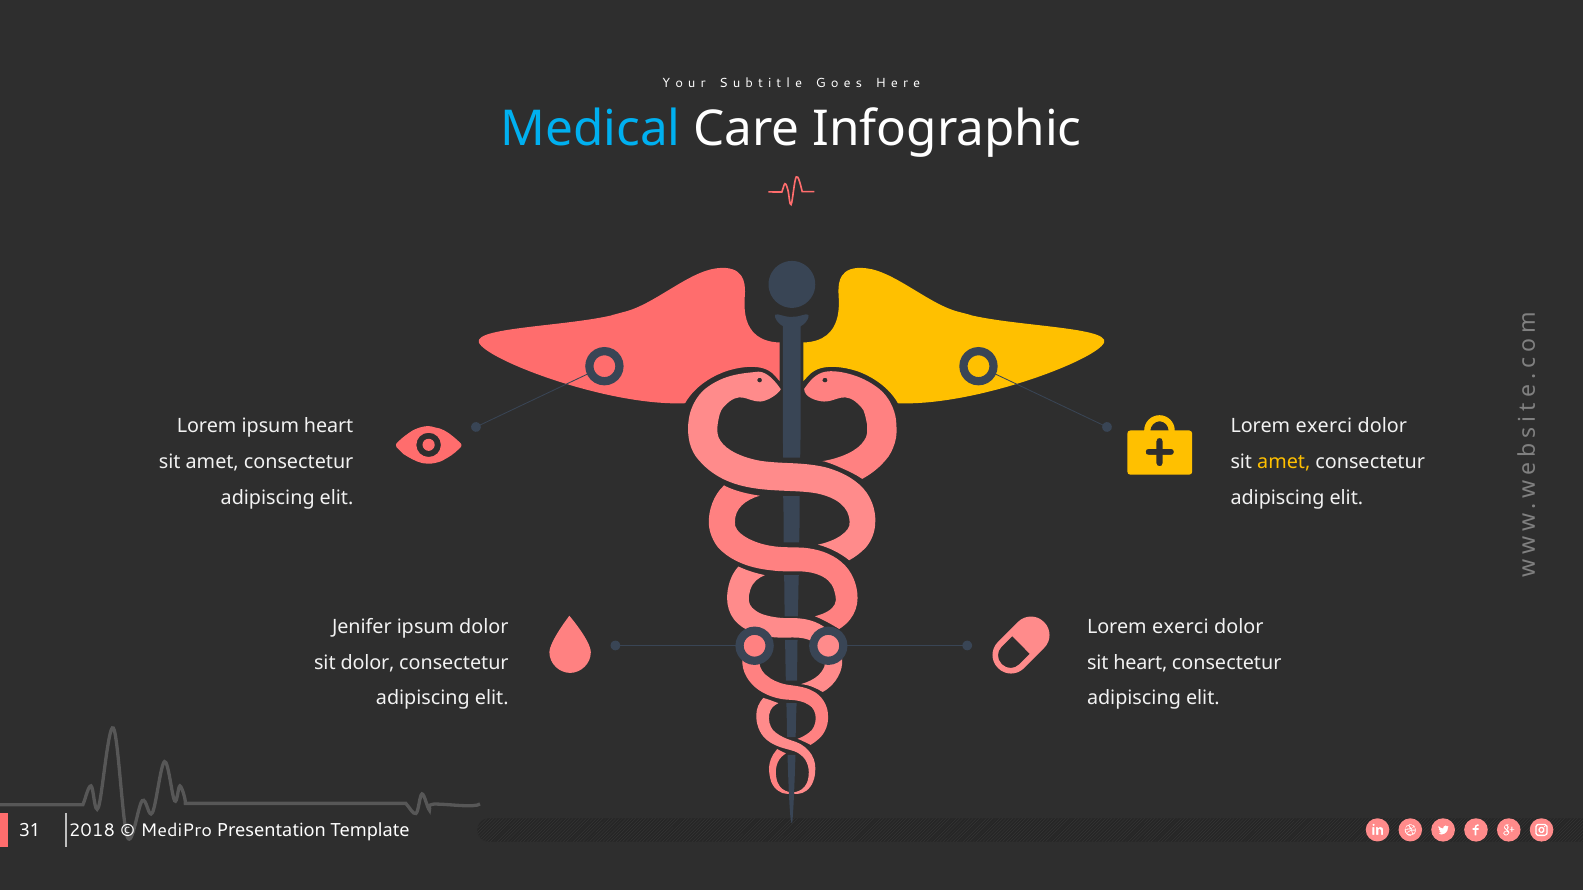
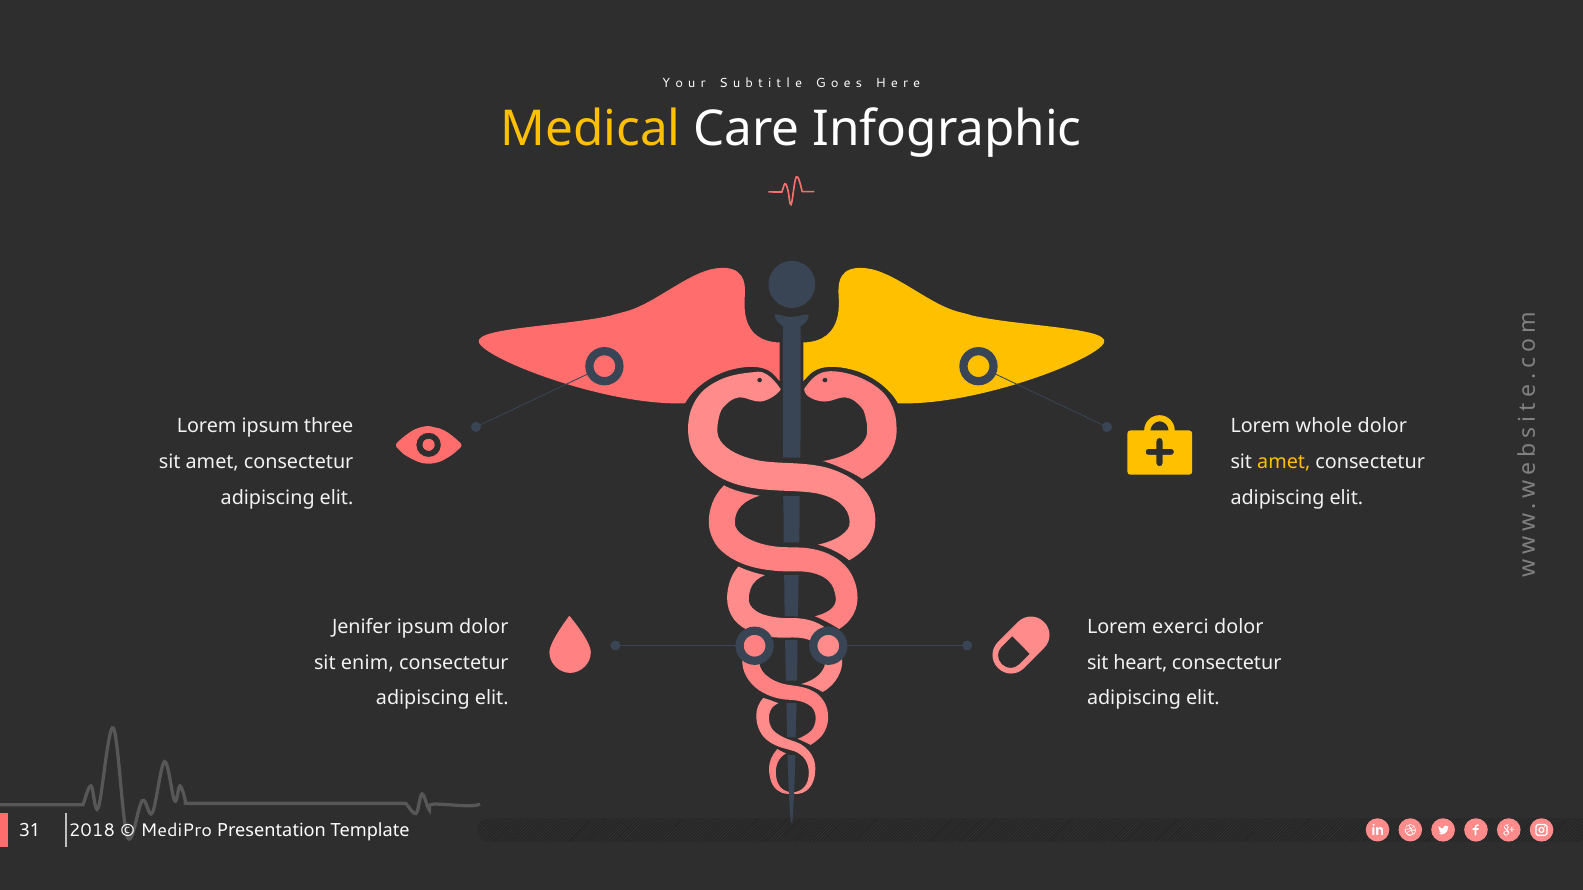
Medical colour: light blue -> yellow
ipsum heart: heart -> three
exerci at (1324, 426): exerci -> whole
sit dolor: dolor -> enim
